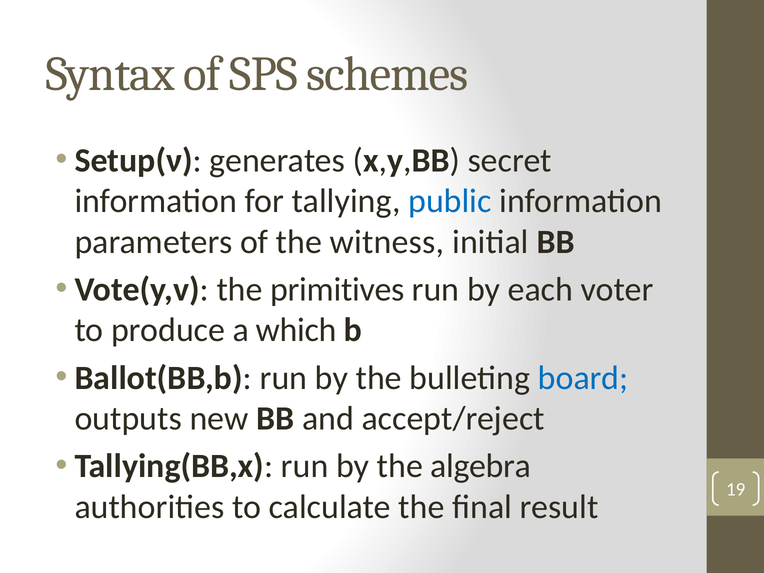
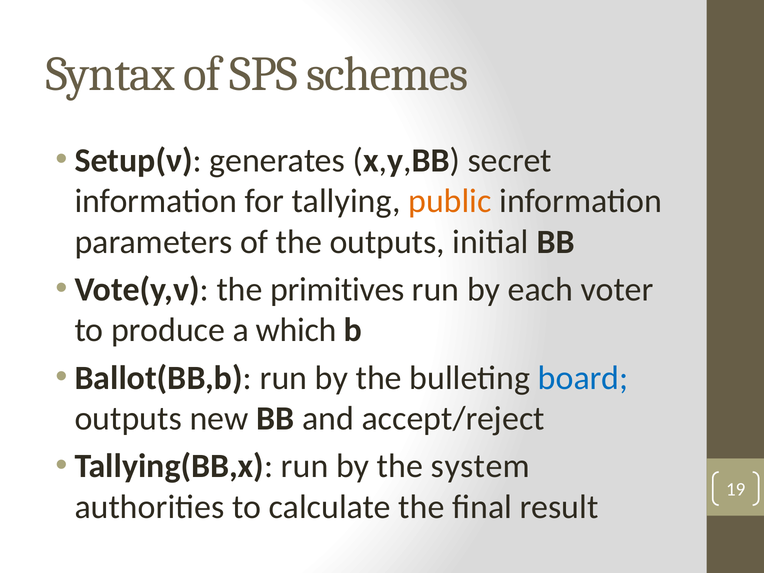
public colour: blue -> orange
the witness: witness -> outputs
algebra: algebra -> system
